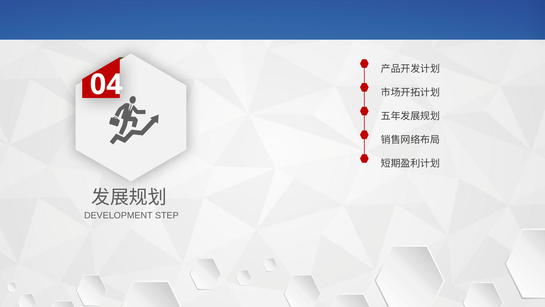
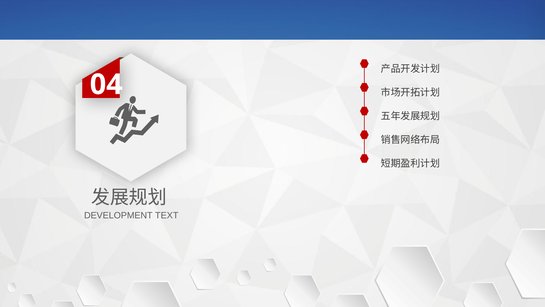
STEP: STEP -> TEXT
